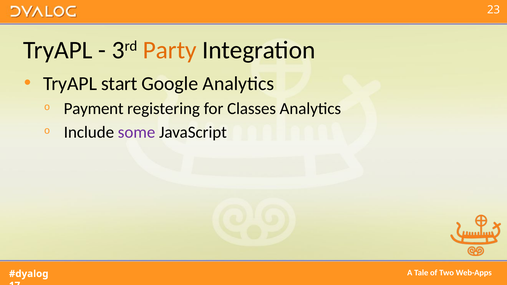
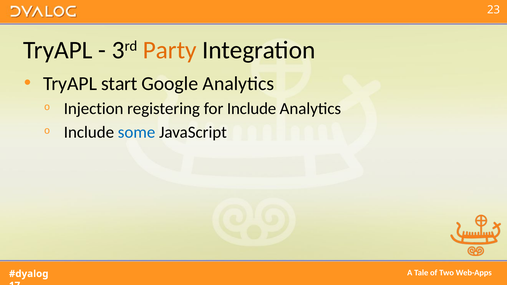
Payment: Payment -> Injection
for Classes: Classes -> Include
some colour: purple -> blue
